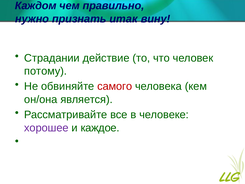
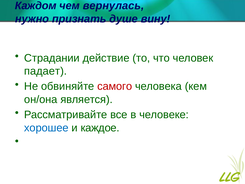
правильно: правильно -> вернулась
итак: итак -> душе
потому: потому -> падает
хорошее colour: purple -> blue
